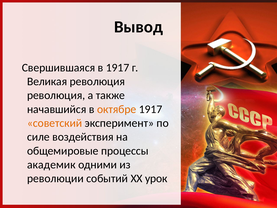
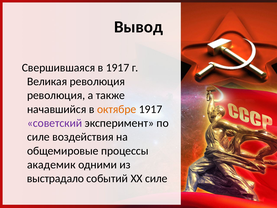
советский colour: orange -> purple
революции: революции -> выстрадало
ХХ урок: урок -> силе
